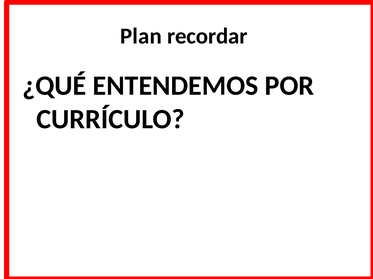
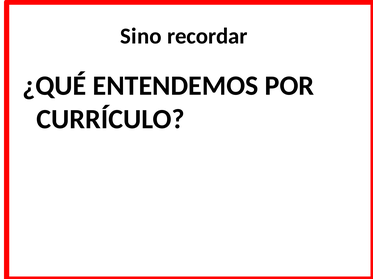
Plan: Plan -> Sino
